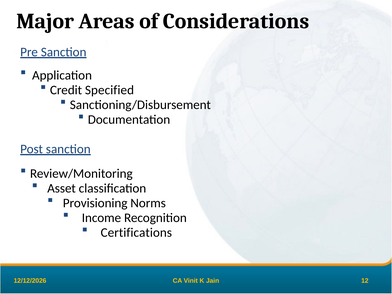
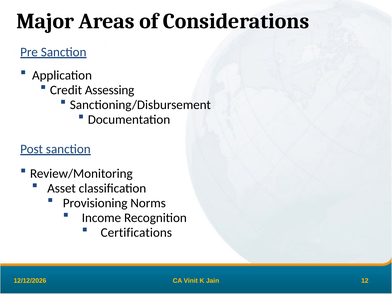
Specified: Specified -> Assessing
